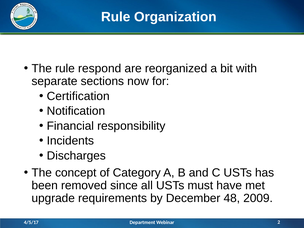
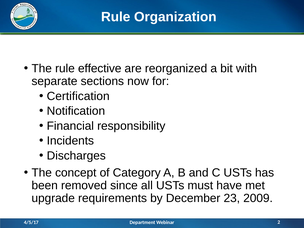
respond: respond -> effective
48: 48 -> 23
